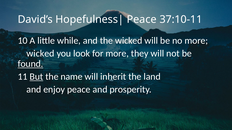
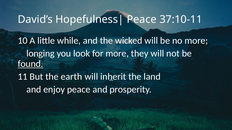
wicked at (40, 54): wicked -> longing
But underline: present -> none
name: name -> earth
